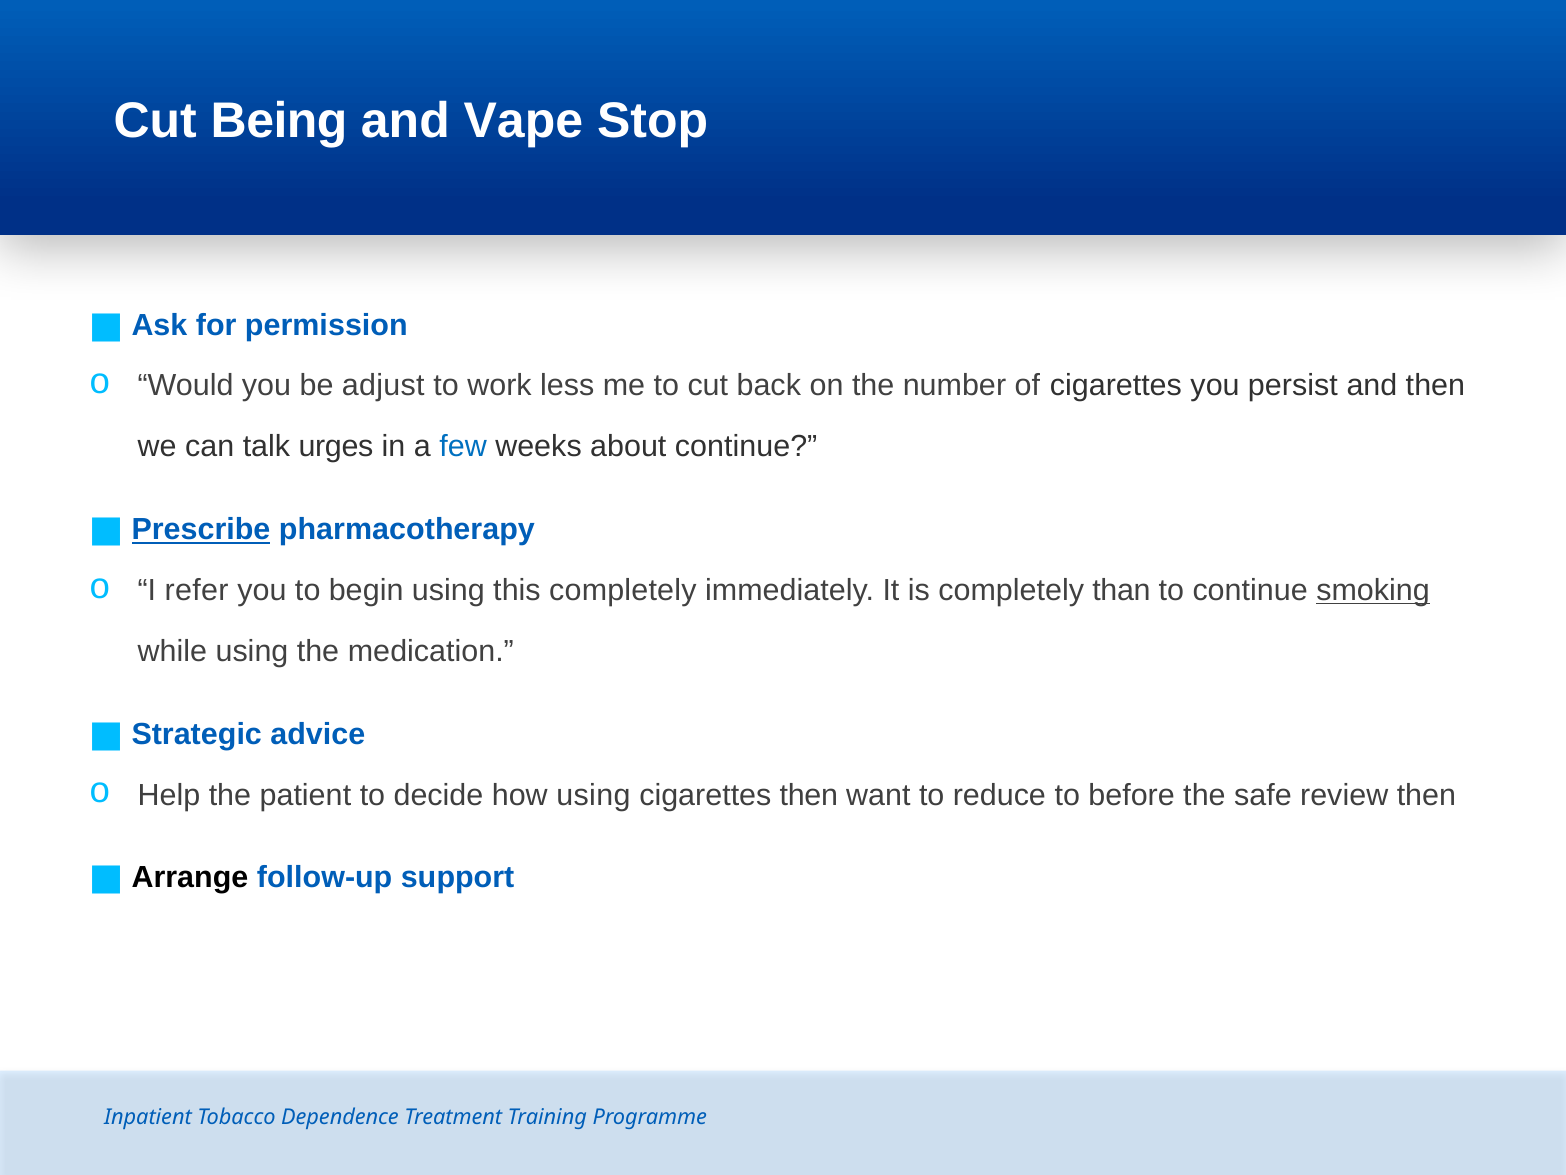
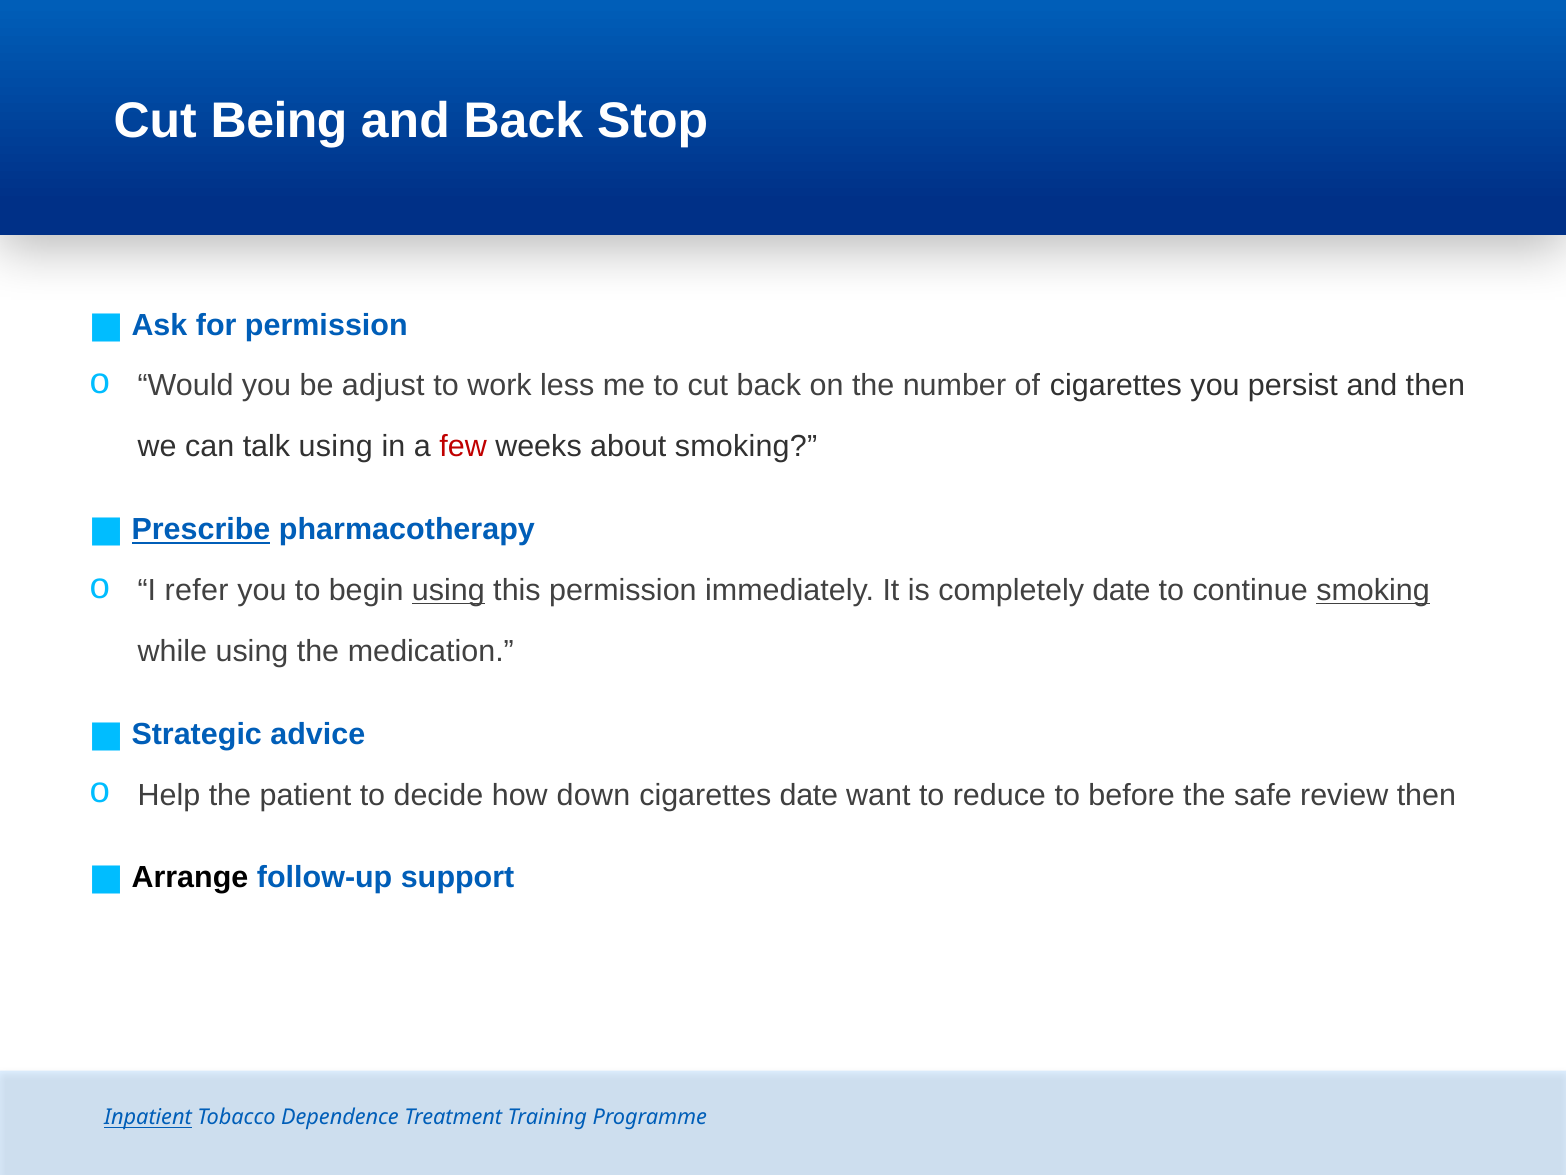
and Vape: Vape -> Back
talk urges: urges -> using
few colour: blue -> red
about continue: continue -> smoking
using at (448, 590) underline: none -> present
this completely: completely -> permission
completely than: than -> date
how using: using -> down
cigarettes then: then -> date
Inpatient underline: none -> present
